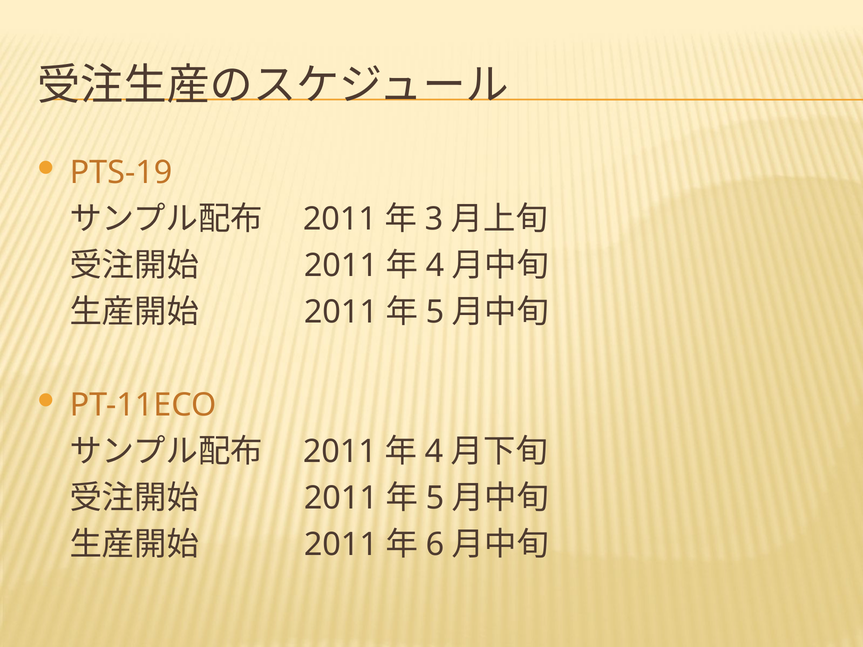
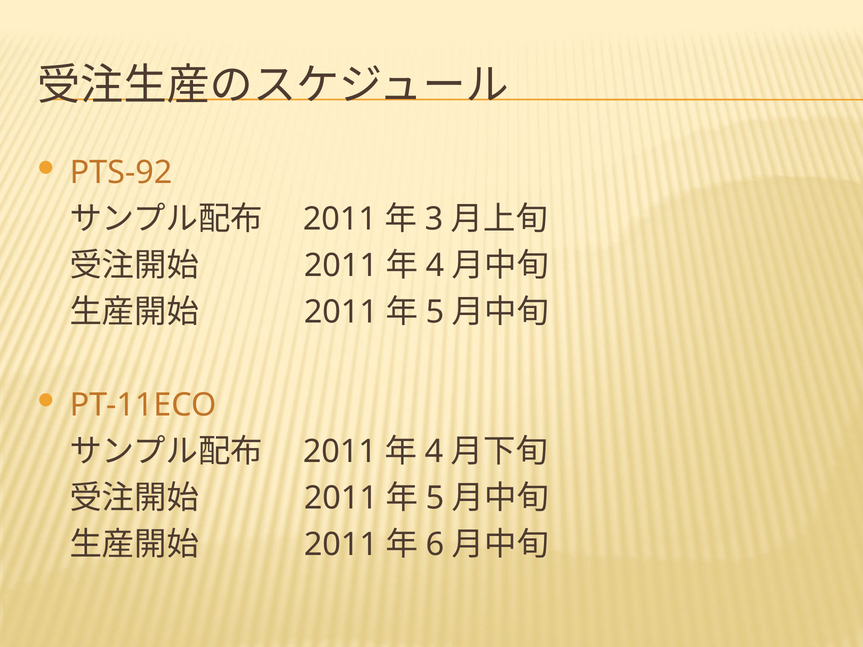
PTS-19: PTS-19 -> PTS-92
